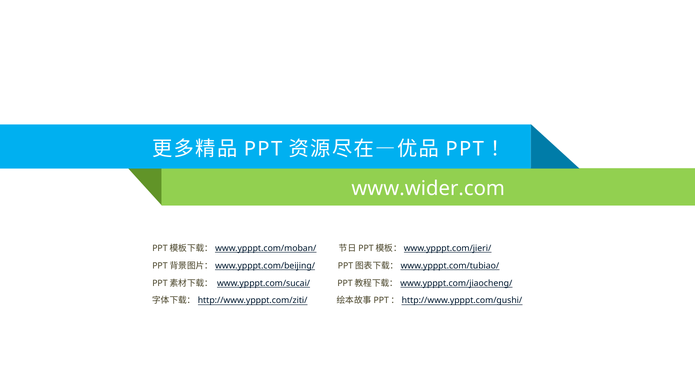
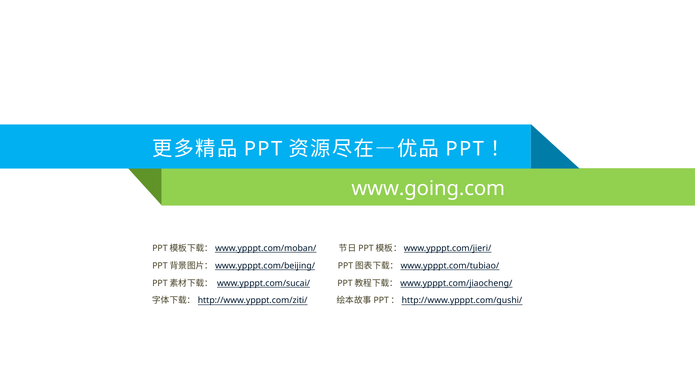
www.wider.com: www.wider.com -> www.going.com
